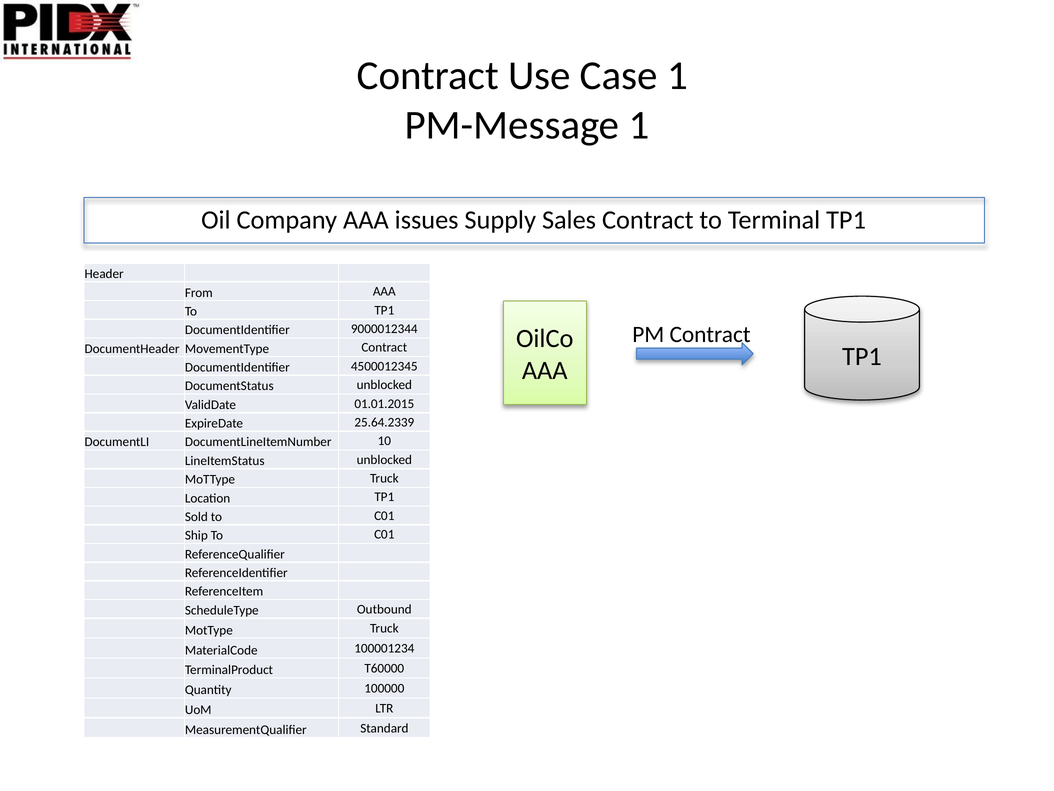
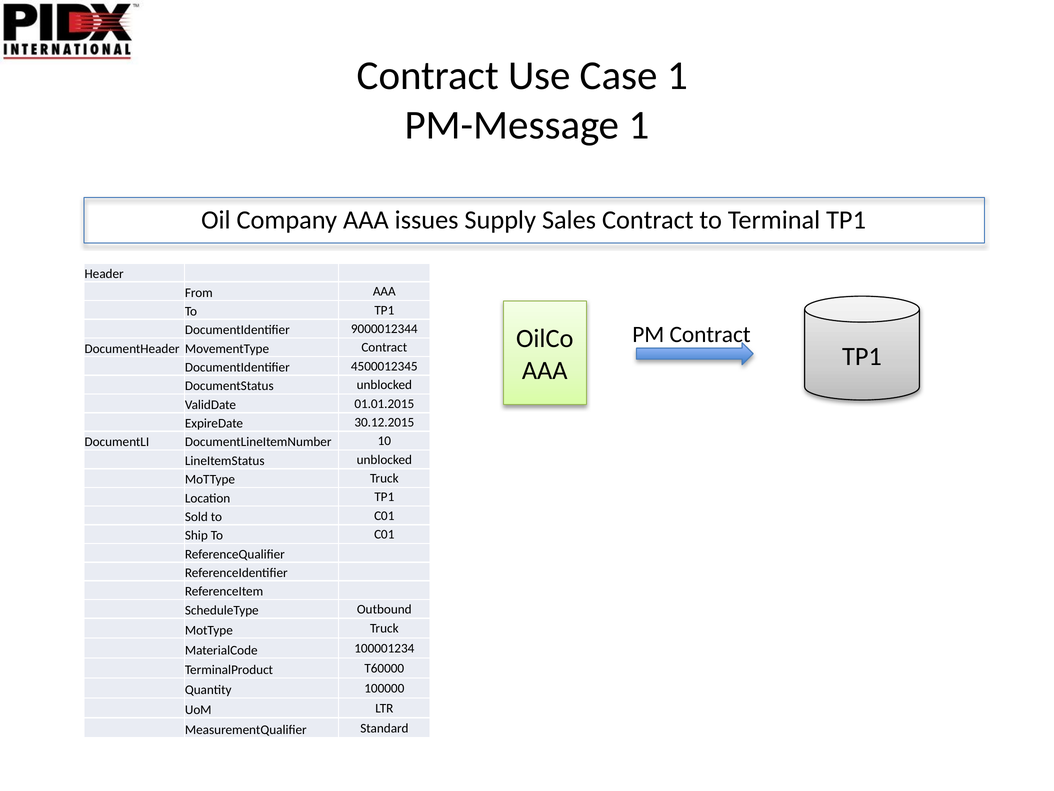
25.64.2339: 25.64.2339 -> 30.12.2015
